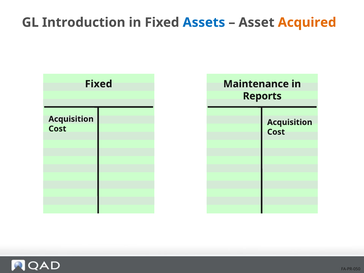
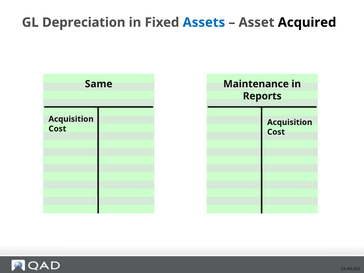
Introduction: Introduction -> Depreciation
Acquired colour: orange -> black
Fixed at (99, 84): Fixed -> Same
